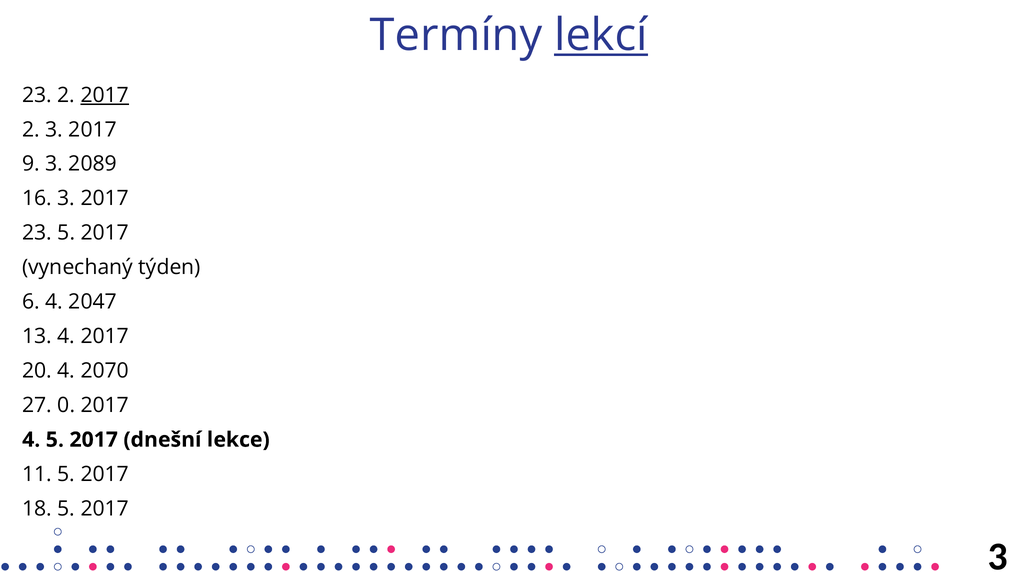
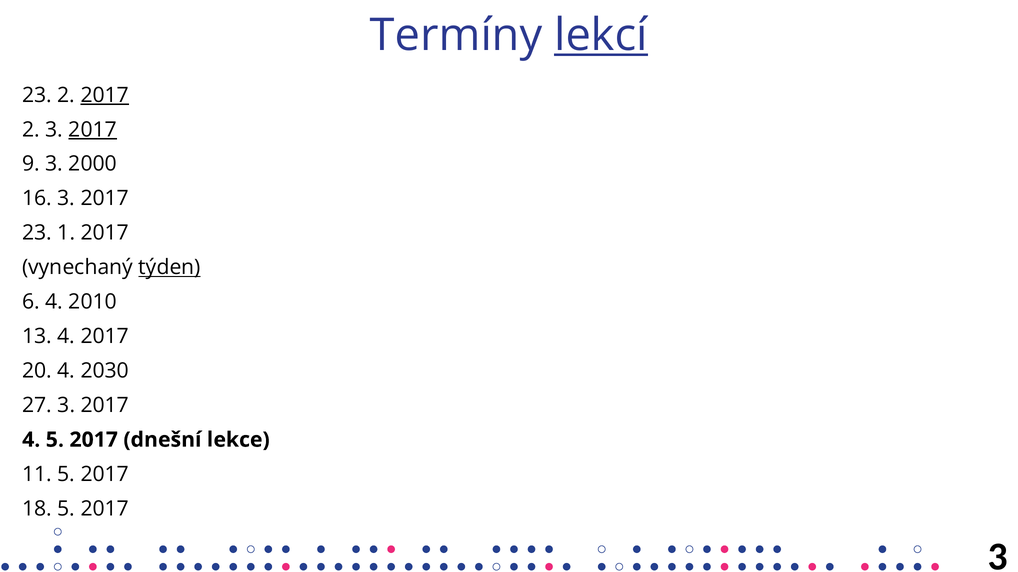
2017 at (93, 130) underline: none -> present
2089: 2089 -> 2000
23 5: 5 -> 1
týden underline: none -> present
2047: 2047 -> 2010
2070: 2070 -> 2030
27 0: 0 -> 3
